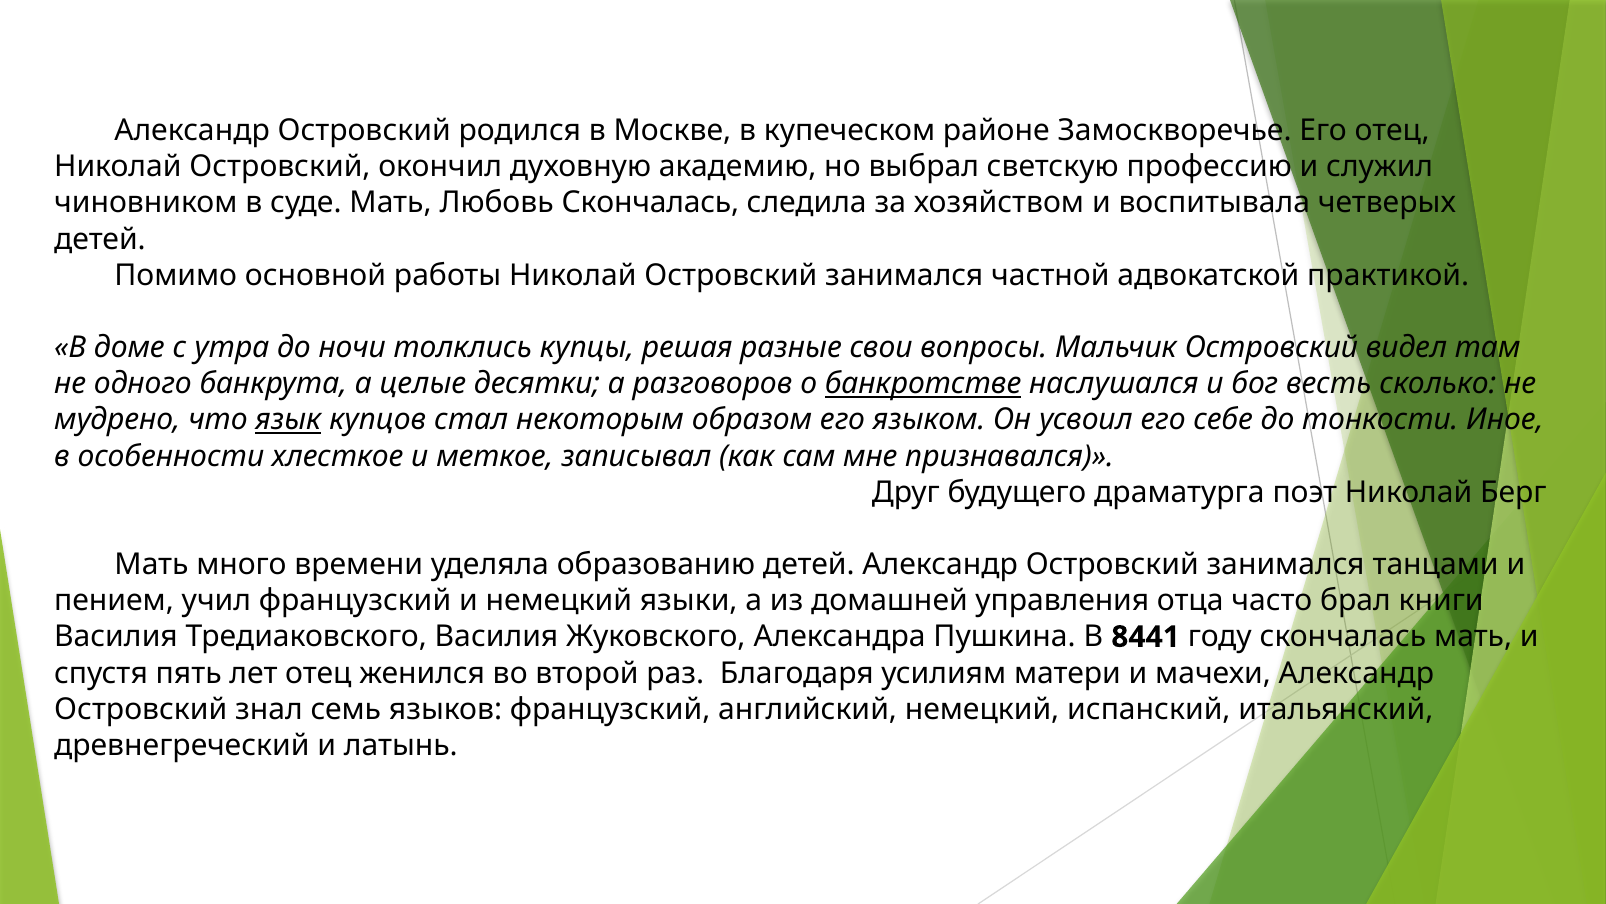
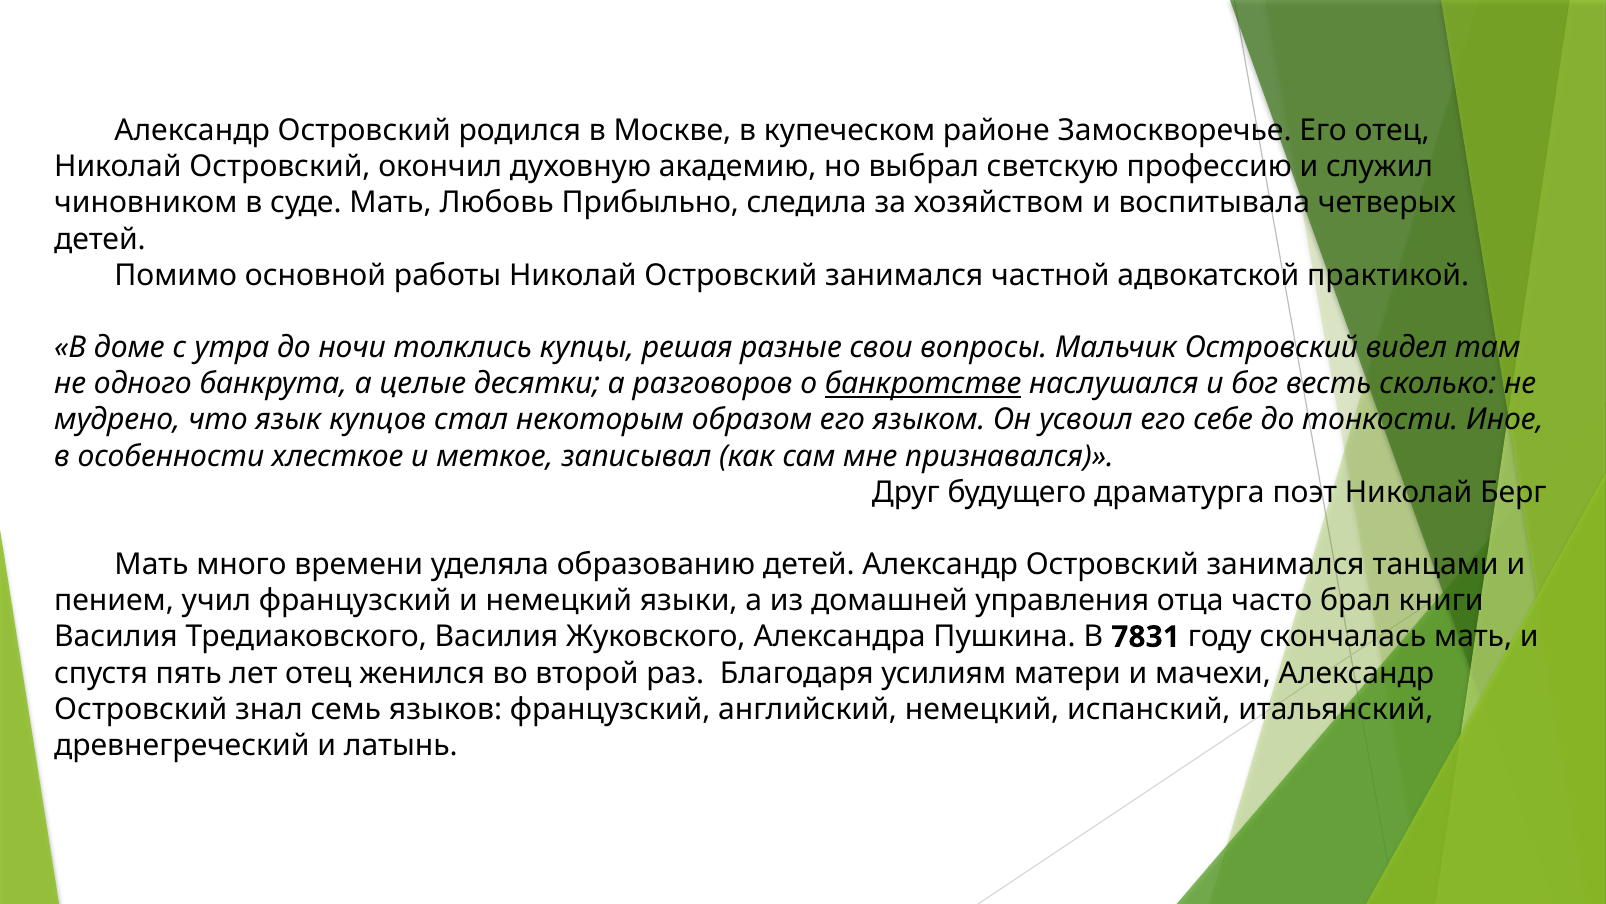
Любовь Скончалась: Скончалась -> Прибыльно
язык underline: present -> none
8441: 8441 -> 7831
